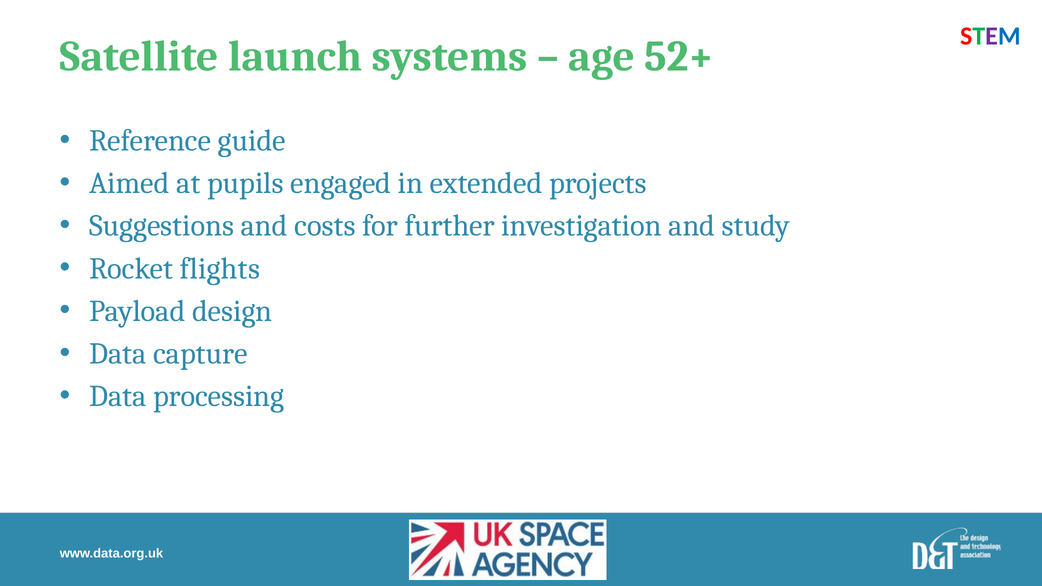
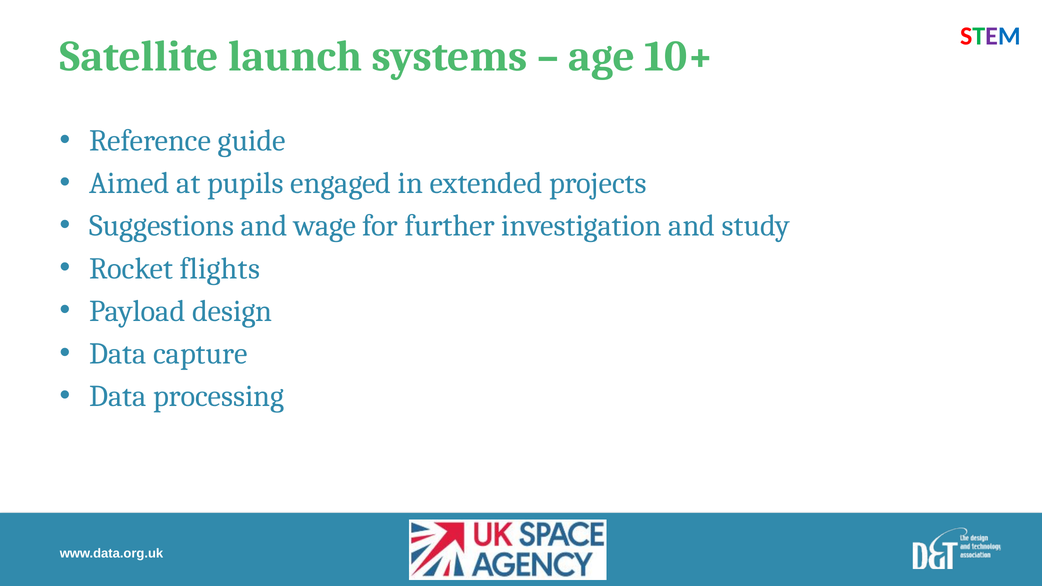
52+: 52+ -> 10+
costs: costs -> wage
